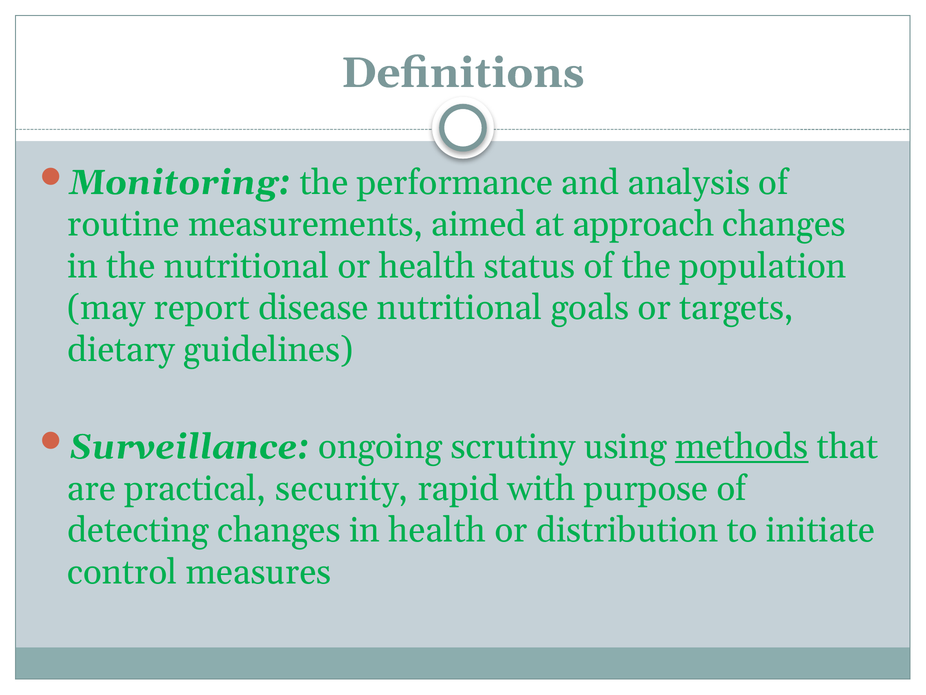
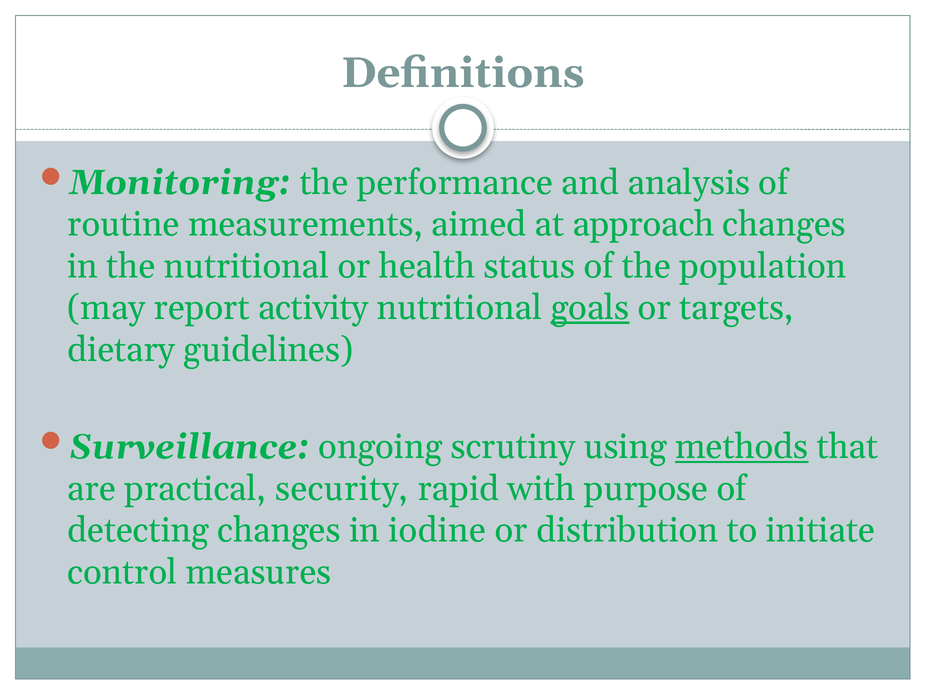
disease: disease -> activity
goals underline: none -> present
in health: health -> iodine
